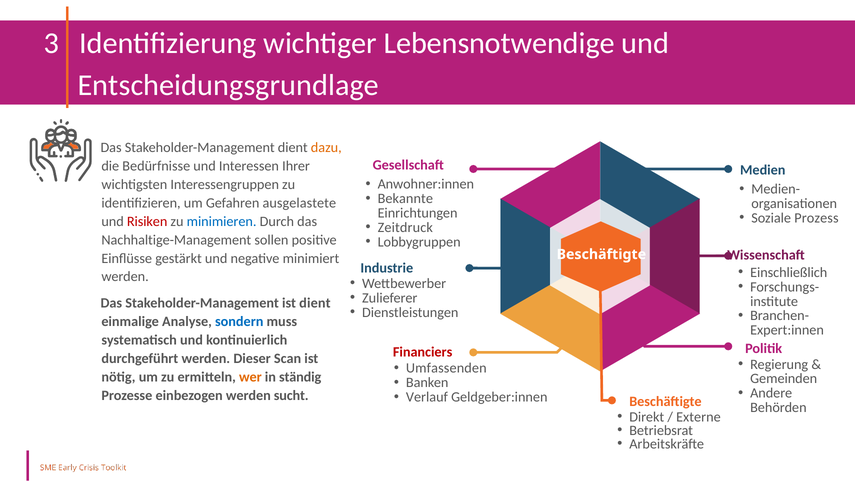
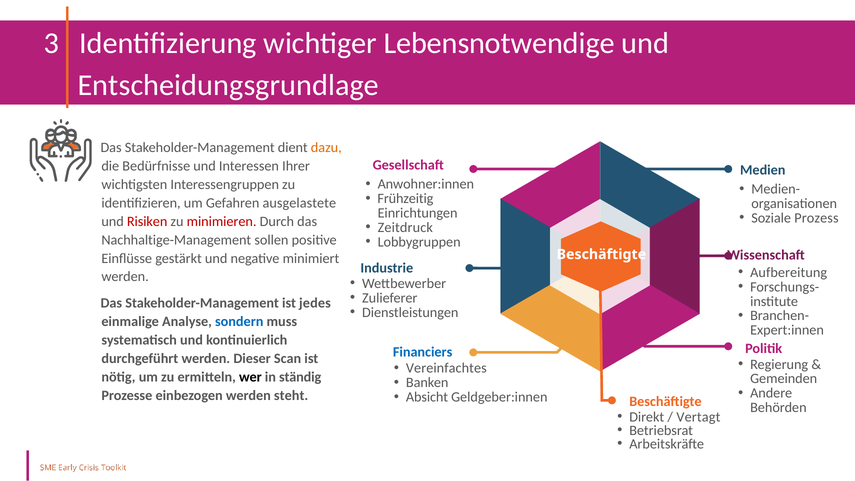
Bekannte: Bekannte -> Frühzeitig
minimieren colour: blue -> red
Einschließlich: Einschließlich -> Aufbereitung
ist dient: dient -> jedes
Financiers colour: red -> blue
Umfassenden: Umfassenden -> Vereinfachtes
wer colour: orange -> black
sucht: sucht -> steht
Verlauf: Verlauf -> Absicht
Externe: Externe -> Vertagt
